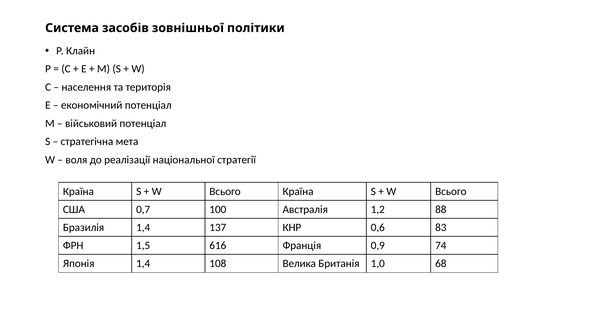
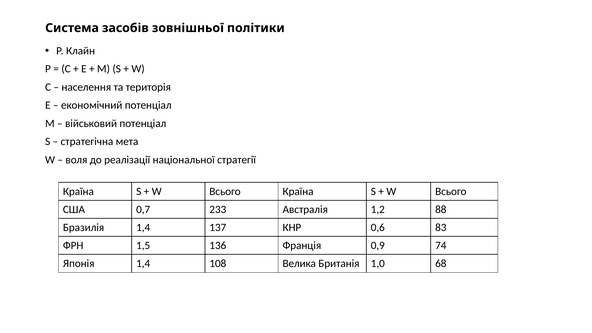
100: 100 -> 233
616: 616 -> 136
